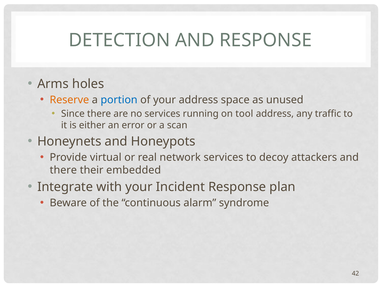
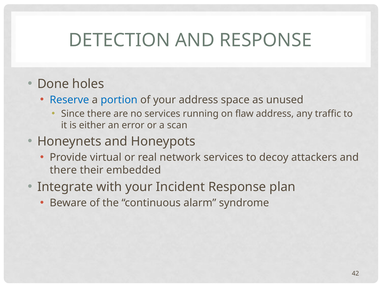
Arms: Arms -> Done
Reserve colour: orange -> blue
tool: tool -> flaw
